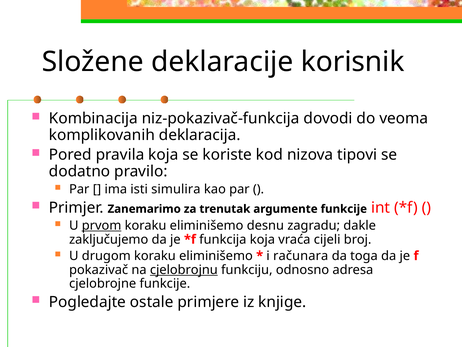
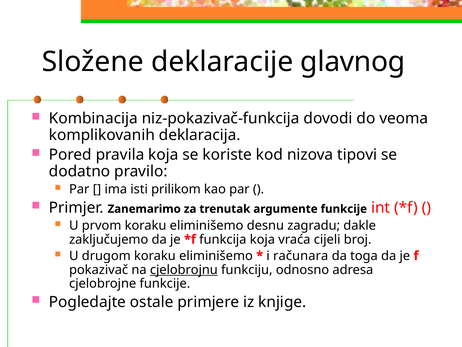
korisnik: korisnik -> glavnog
simulira: simulira -> prilikom
prvom underline: present -> none
